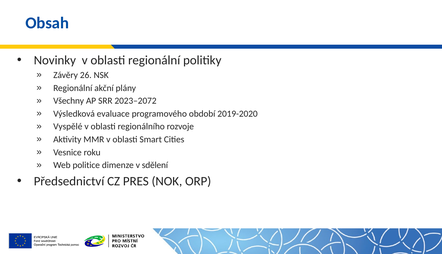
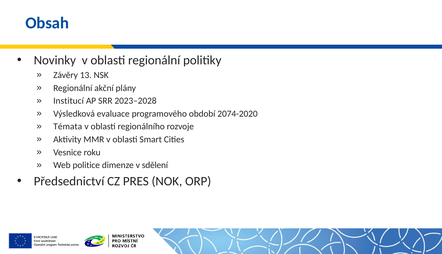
26: 26 -> 13
Všechny: Všechny -> Institucí
2023–2072: 2023–2072 -> 2023–2028
2019-2020: 2019-2020 -> 2074-2020
Vyspělé: Vyspělé -> Témata
